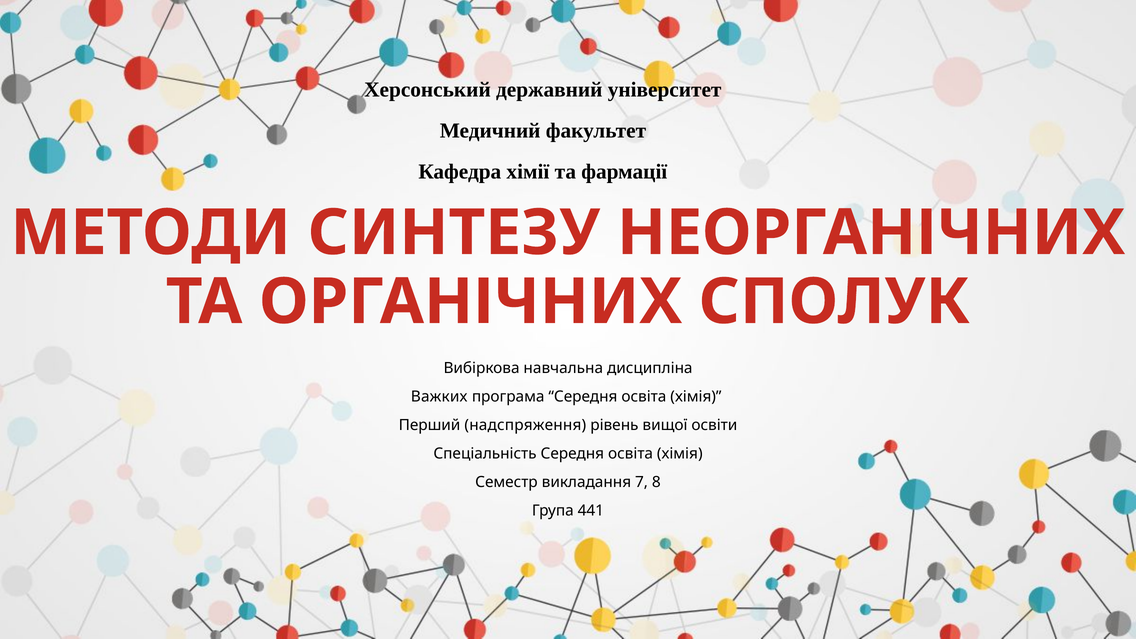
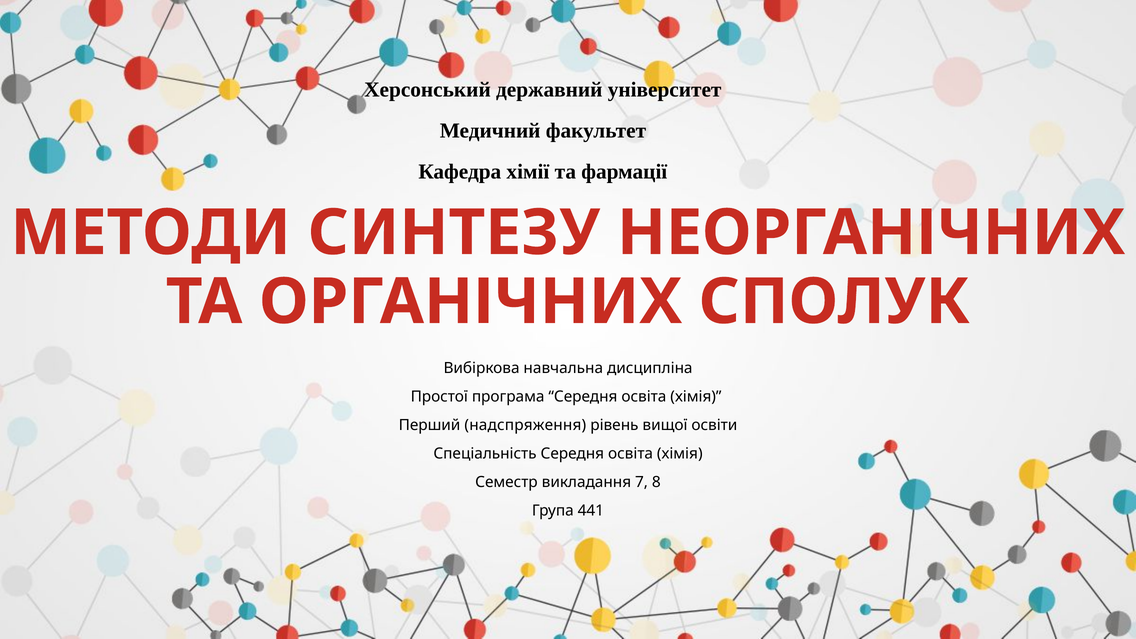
Важких: Важких -> Простої
